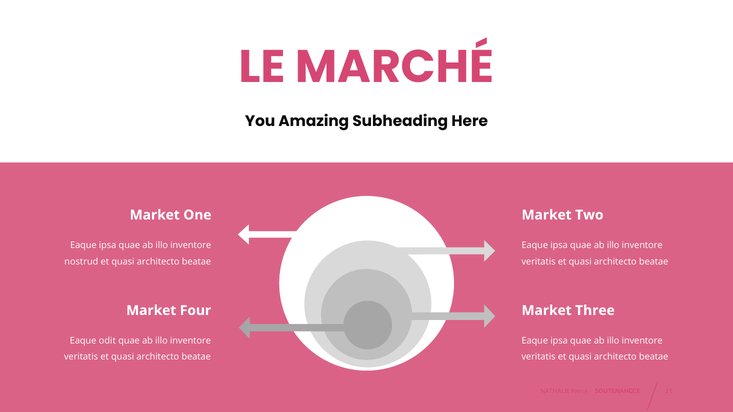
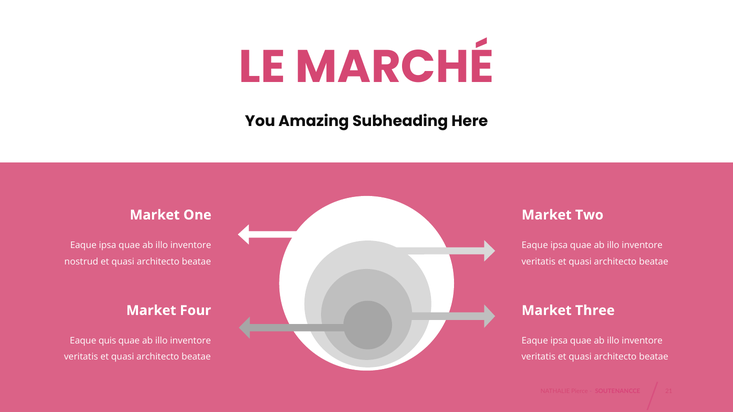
odit: odit -> quis
